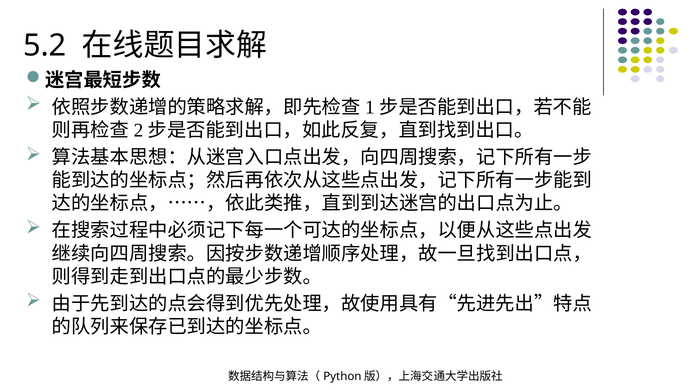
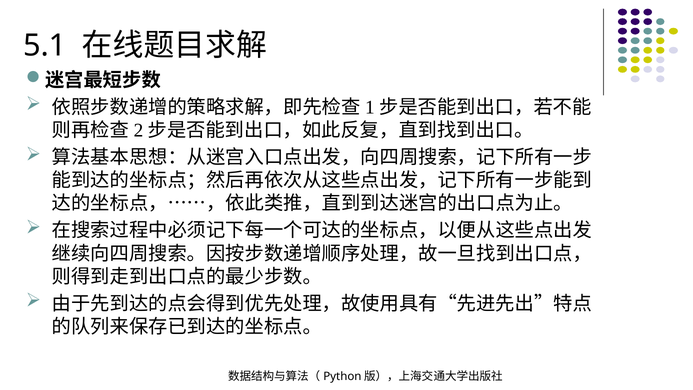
5.2: 5.2 -> 5.1
